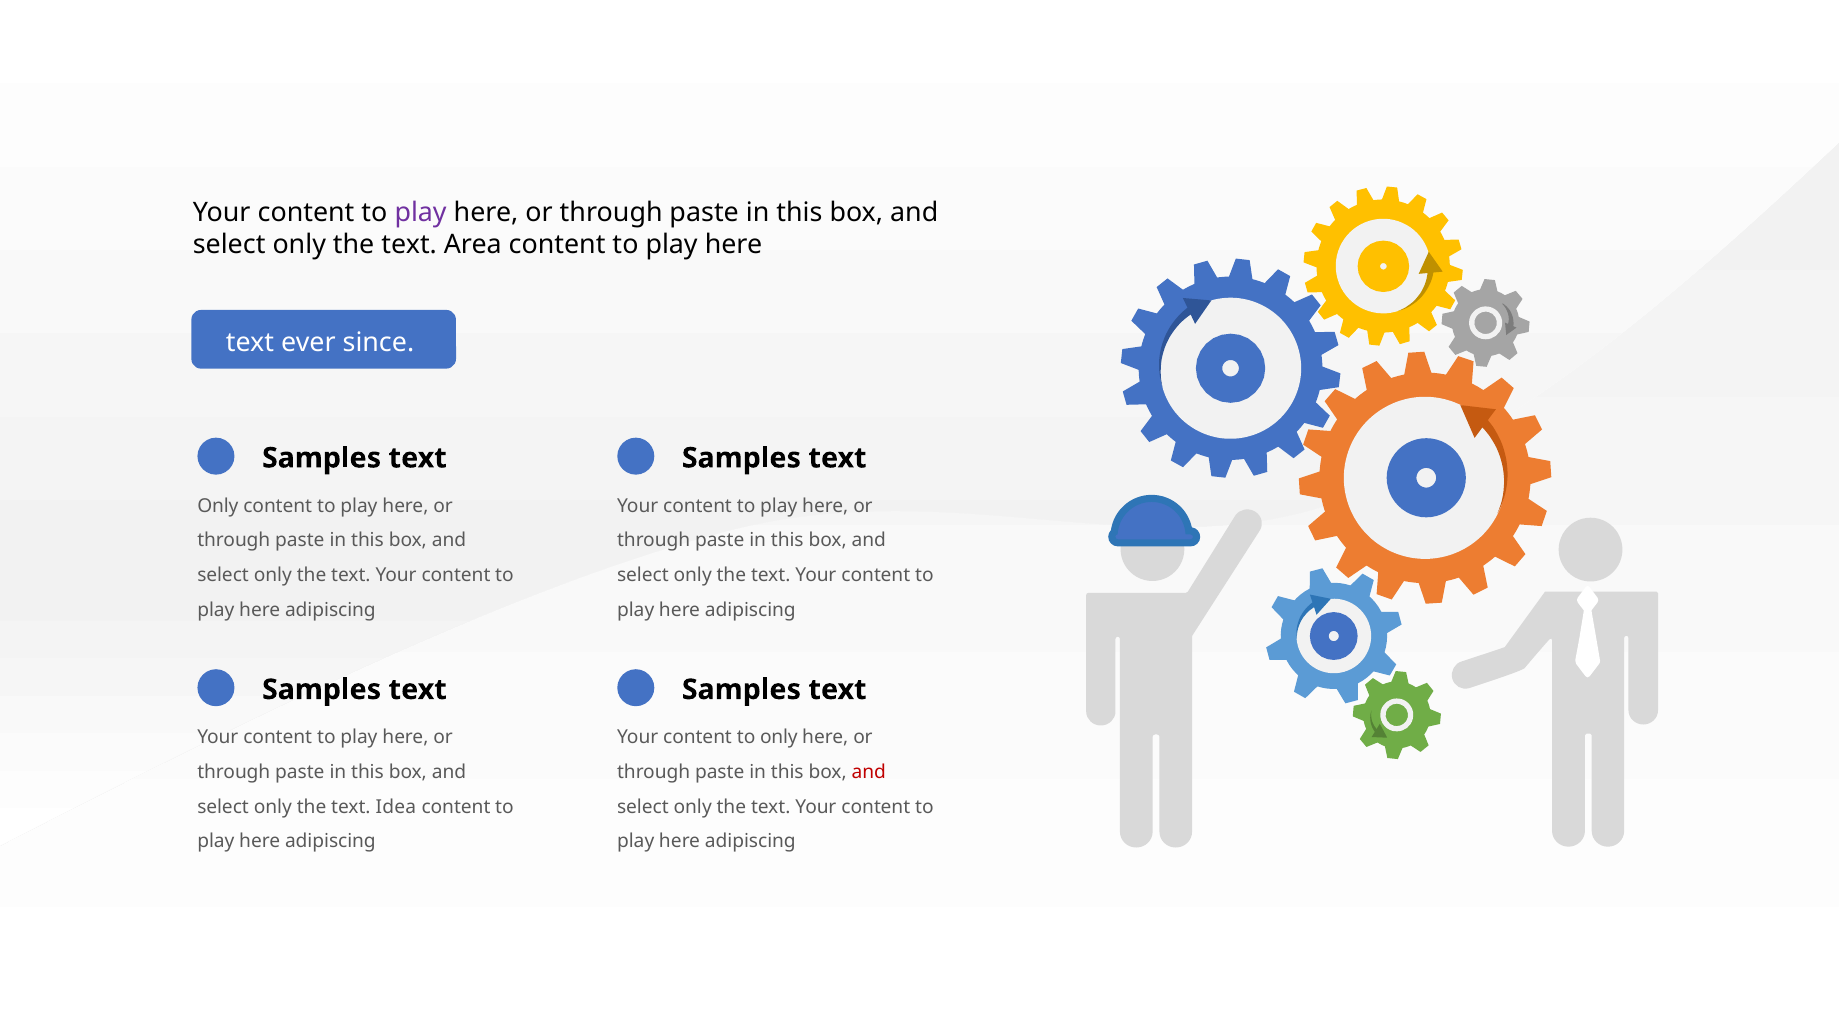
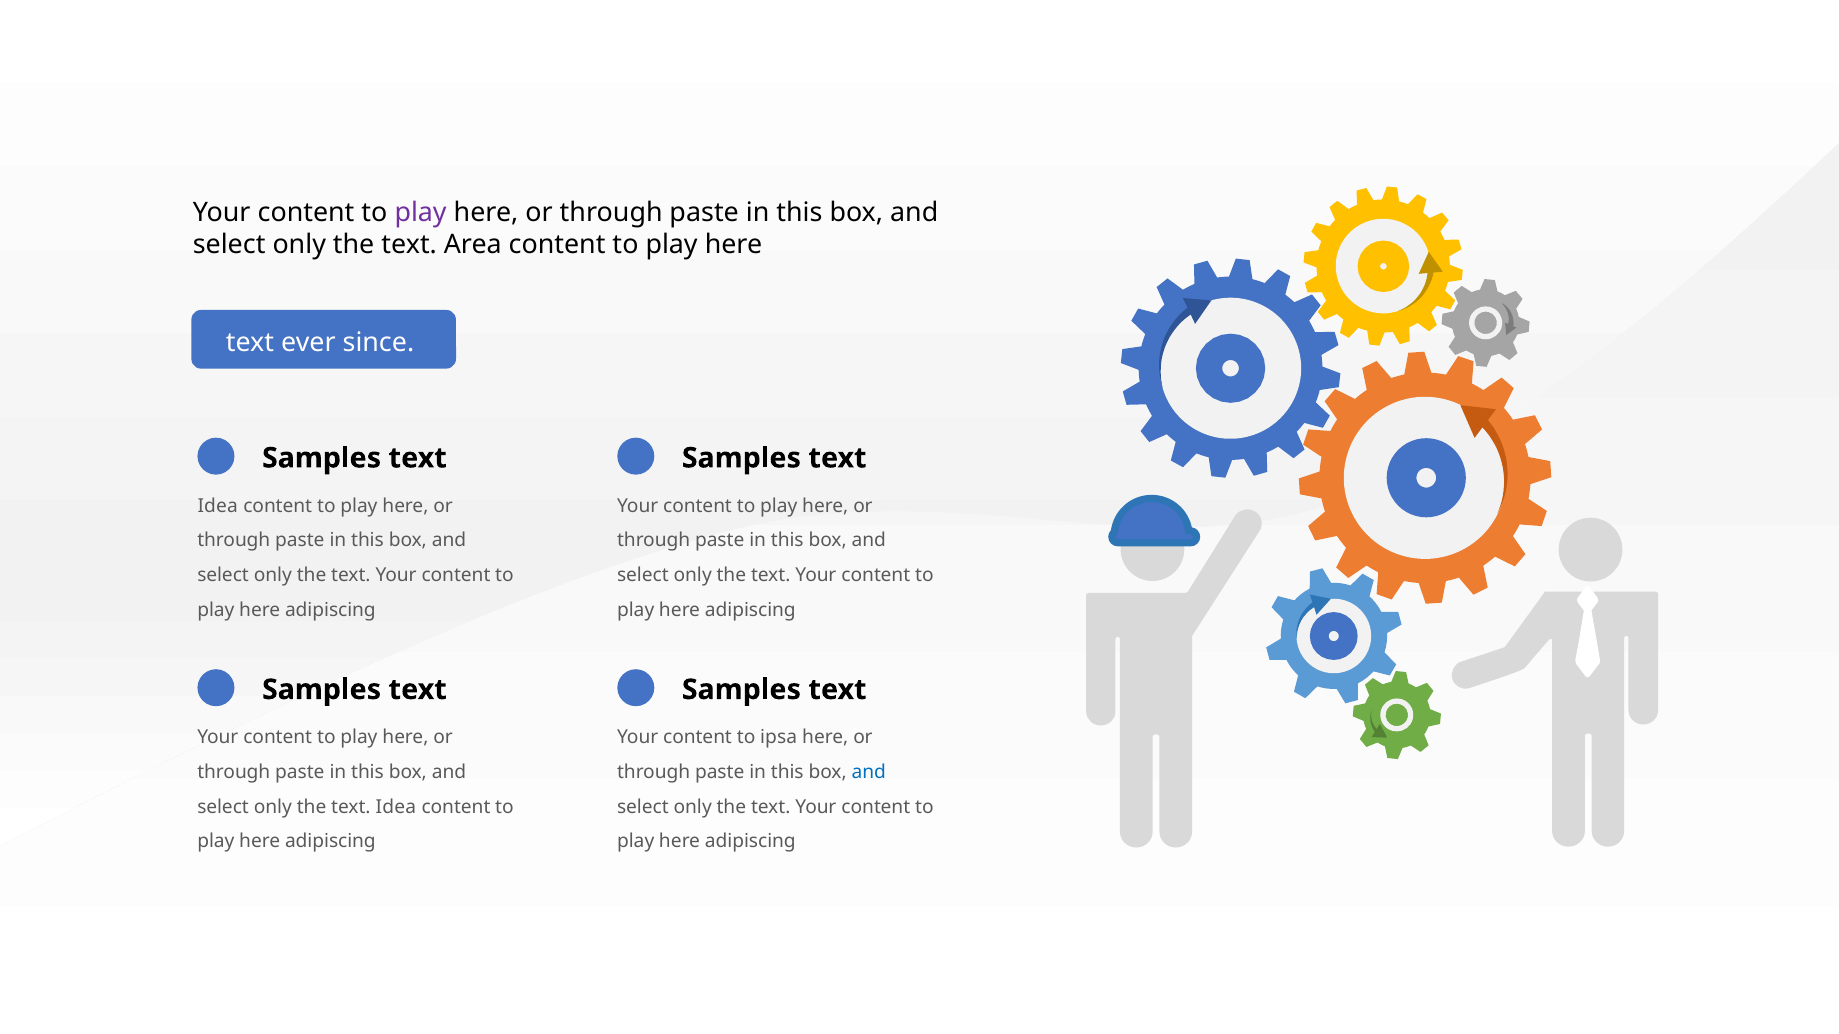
Only at (218, 506): Only -> Idea
to only: only -> ipsa
and at (869, 773) colour: red -> blue
